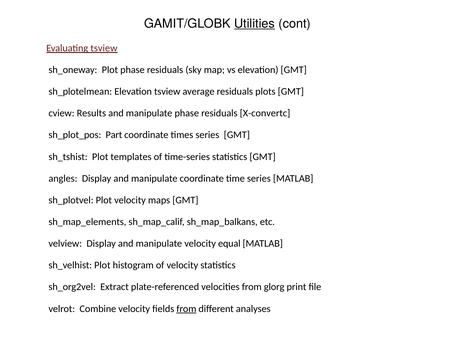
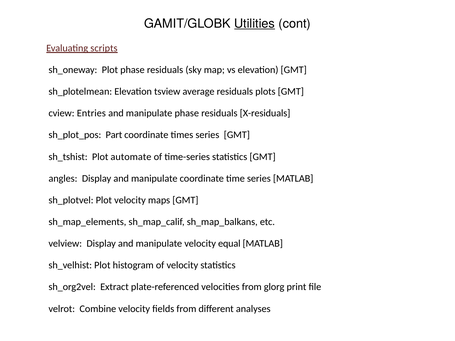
Evaluating tsview: tsview -> scripts
Results: Results -> Entries
X-convertc: X-convertc -> X-residuals
templates: templates -> automate
from at (186, 309) underline: present -> none
